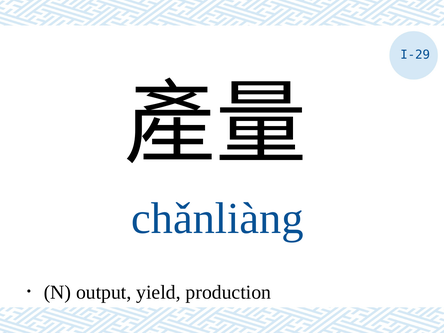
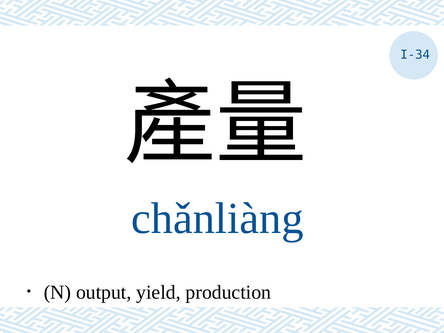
I-29: I-29 -> I-34
